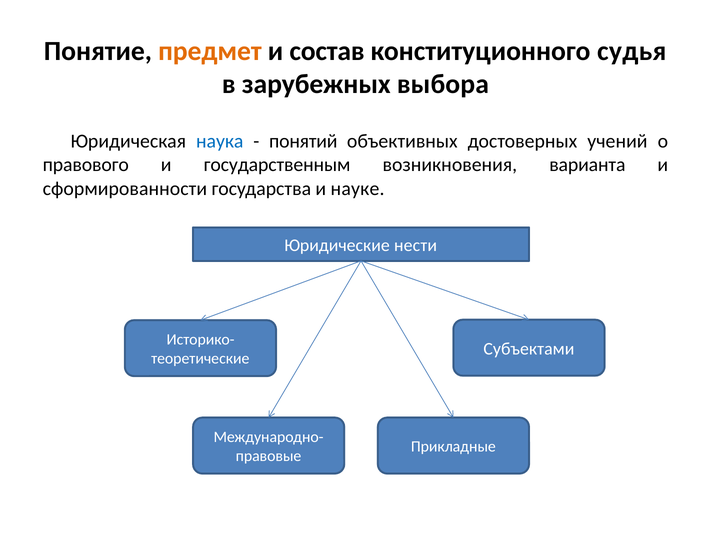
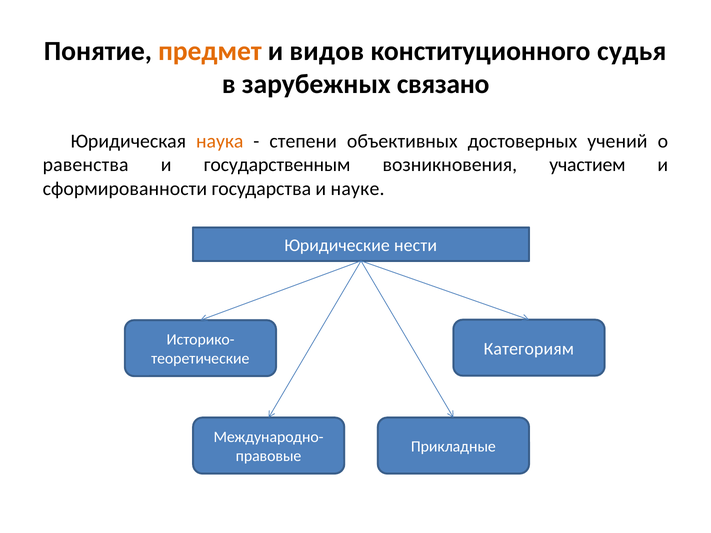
состав: состав -> видов
выбора: выбора -> связано
наука colour: blue -> orange
понятий: понятий -> степени
правового: правового -> равенства
варианта: варианта -> участием
Субъектами: Субъектами -> Категориям
